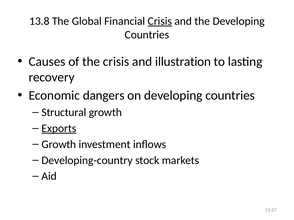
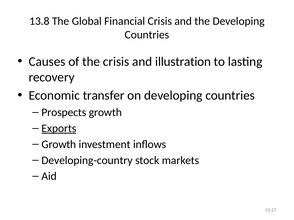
Crisis at (160, 21) underline: present -> none
dangers: dangers -> transfer
Structural: Structural -> Prospects
